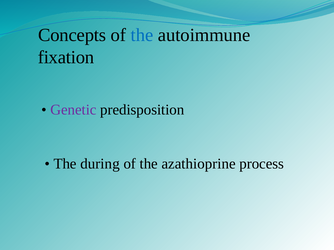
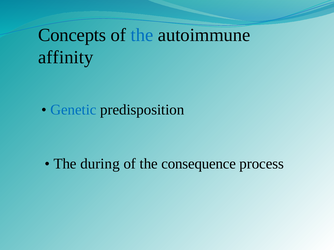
fixation: fixation -> affinity
Genetic colour: purple -> blue
azathioprine: azathioprine -> consequence
